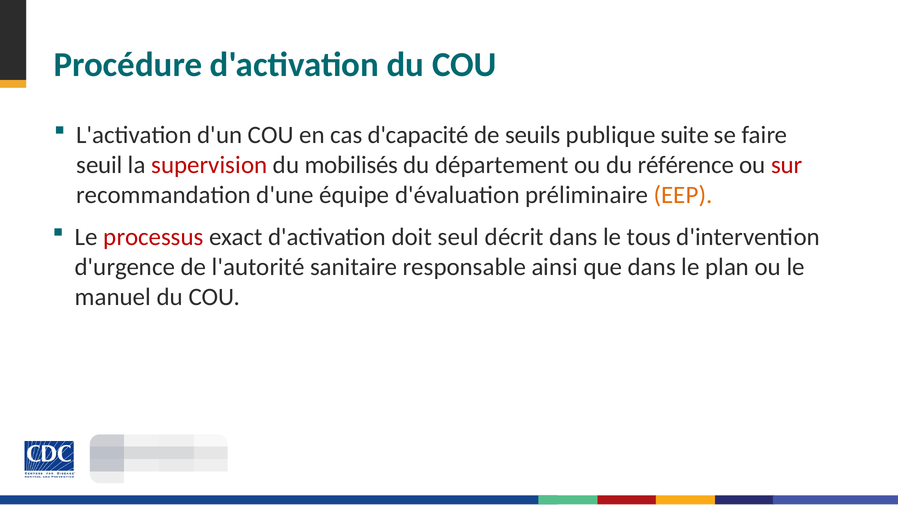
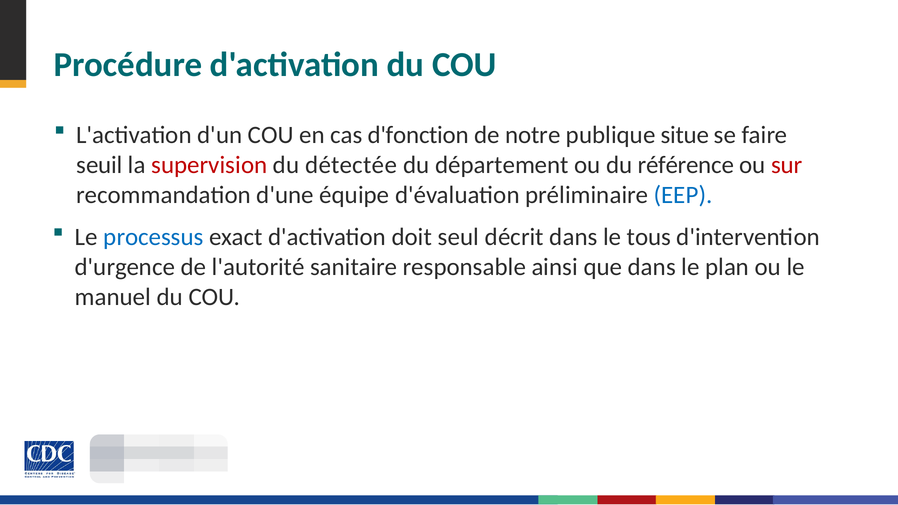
d'capacité: d'capacité -> d'fonction
seuils: seuils -> notre
suite: suite -> situe
mobilisés: mobilisés -> détectée
EEP colour: orange -> blue
processus colour: red -> blue
